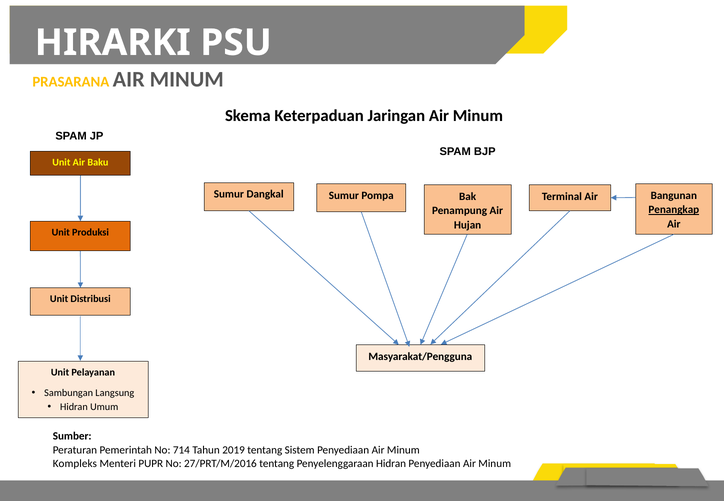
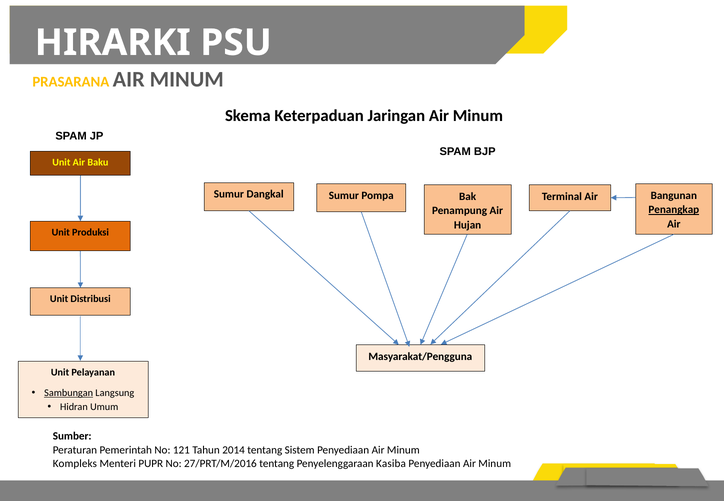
Sambungan underline: none -> present
714: 714 -> 121
2019: 2019 -> 2014
Penyelenggaraan Hidran: Hidran -> Kasiba
